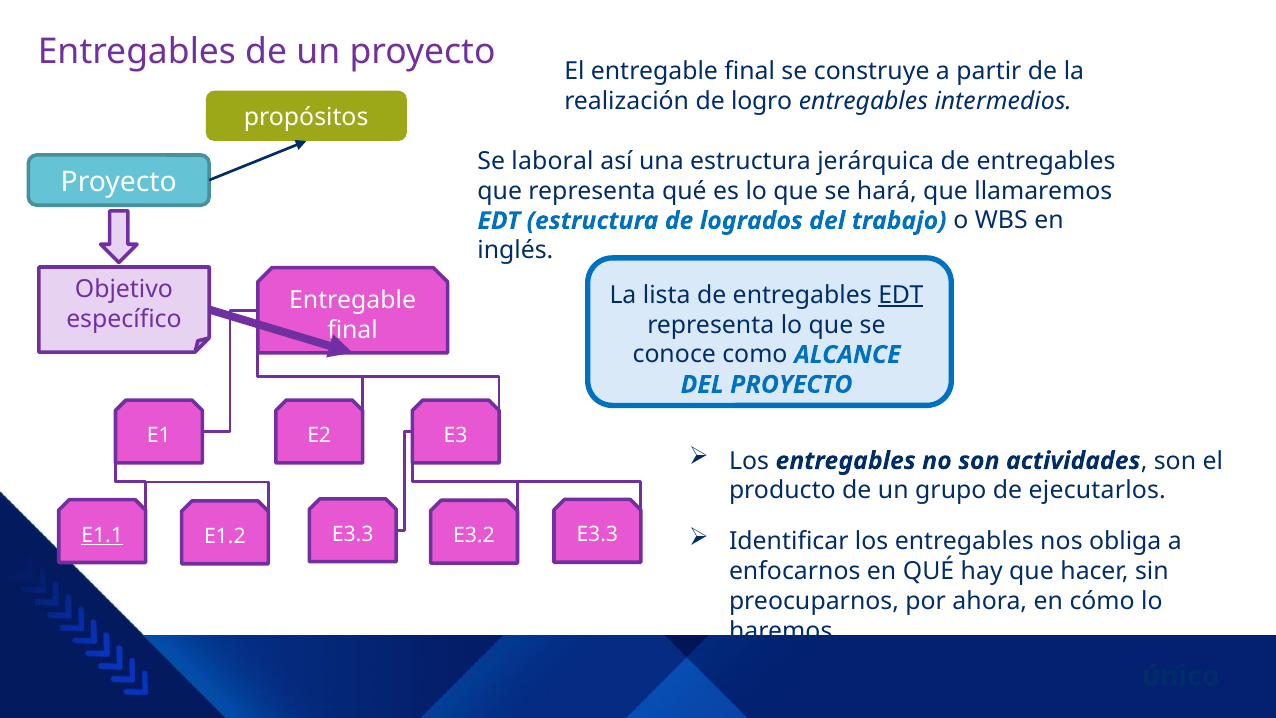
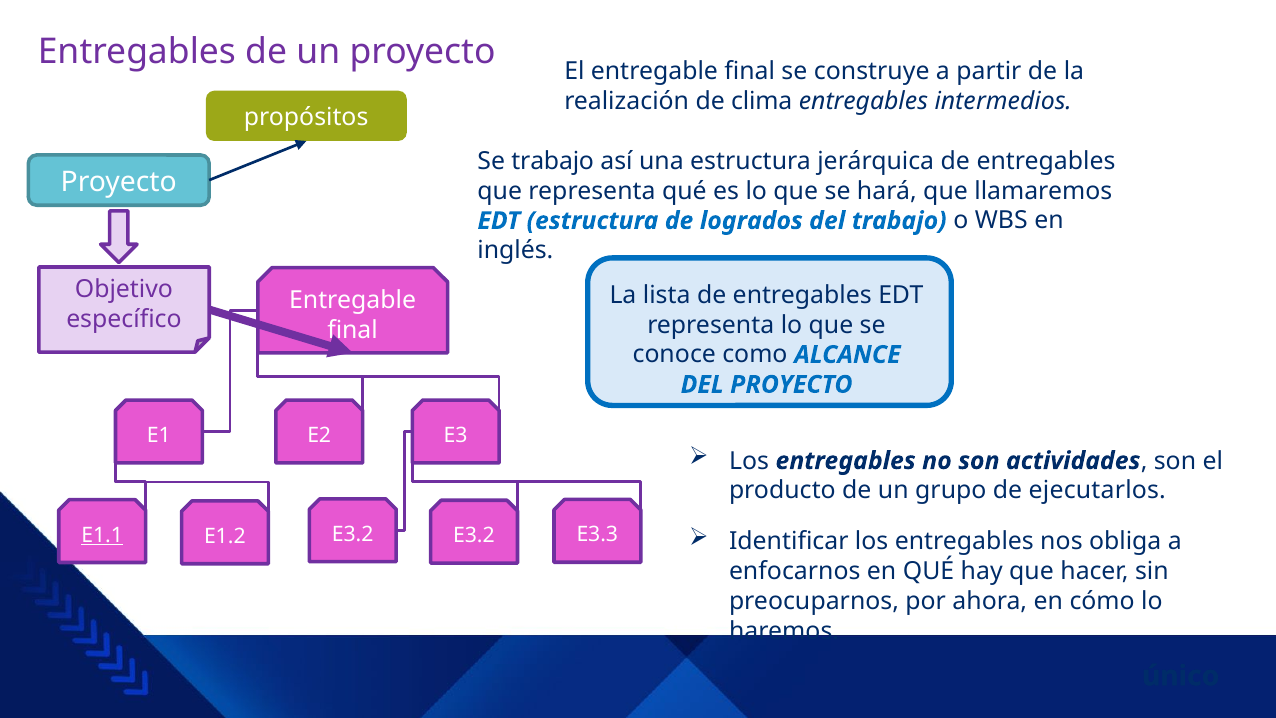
logro: logro -> clima
Se laboral: laboral -> trabajo
EDT at (901, 295) underline: present -> none
E1.2 E3.3: E3.3 -> E3.2
